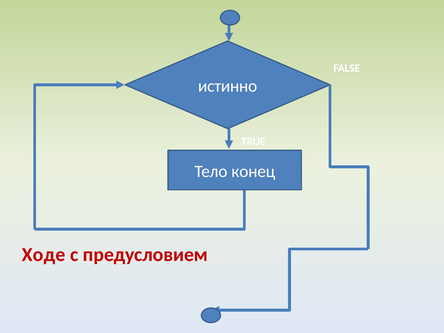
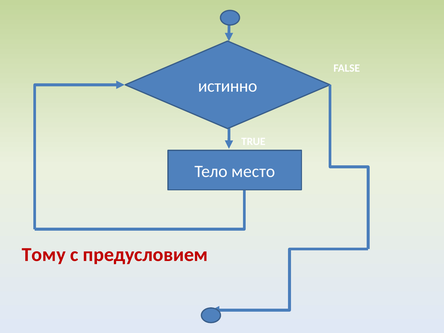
конец: конец -> место
Ходе: Ходе -> Тому
